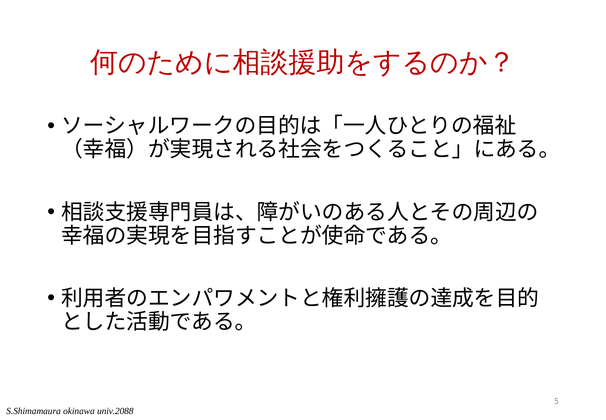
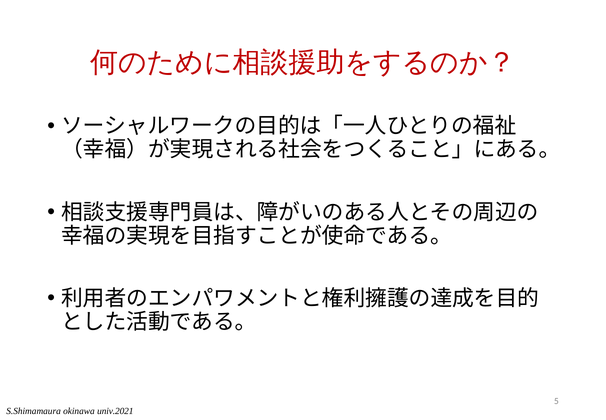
univ.2088: univ.2088 -> univ.2021
